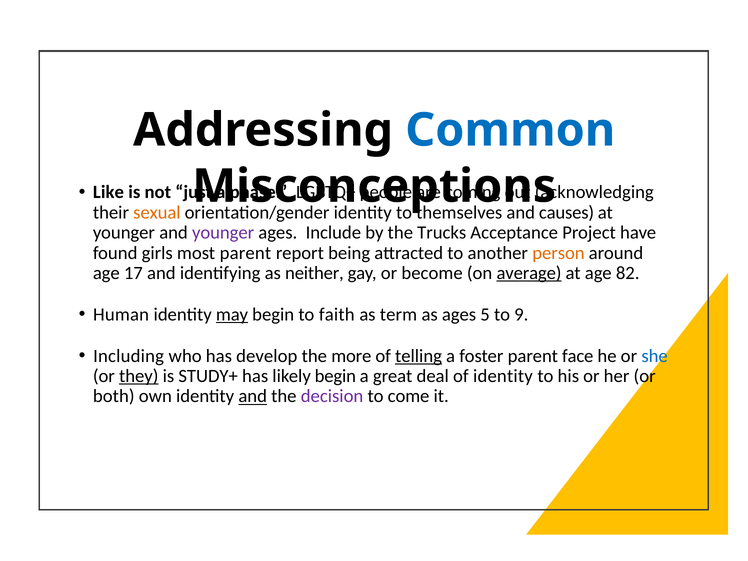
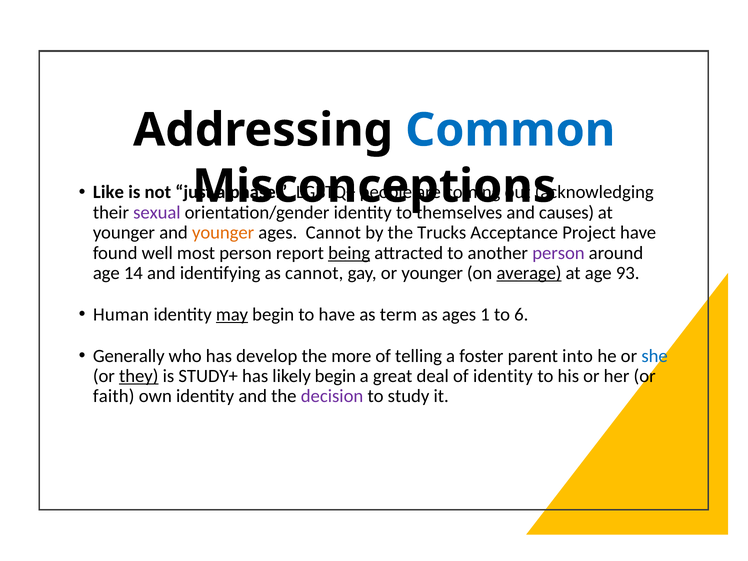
sexual colour: orange -> purple
younger at (223, 233) colour: purple -> orange
ages Include: Include -> Cannot
girls: girls -> well
most parent: parent -> person
being underline: none -> present
person at (558, 253) colour: orange -> purple
17: 17 -> 14
as neither: neither -> cannot
or become: become -> younger
82: 82 -> 93
to faith: faith -> have
5: 5 -> 1
9: 9 -> 6
Including: Including -> Generally
telling underline: present -> none
face: face -> into
both: both -> faith
and at (253, 396) underline: present -> none
come: come -> study
